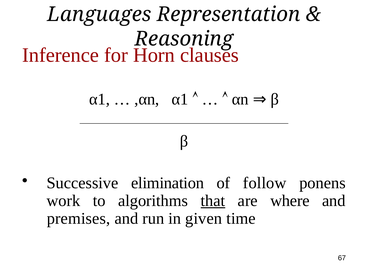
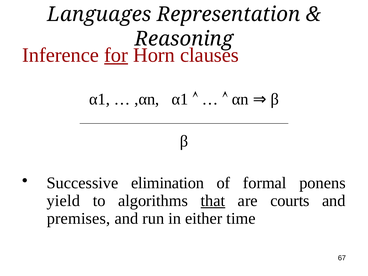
for underline: none -> present
follow: follow -> formal
work: work -> yield
where: where -> courts
given: given -> either
